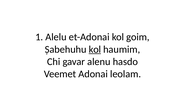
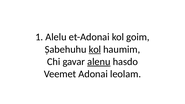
alenu underline: none -> present
